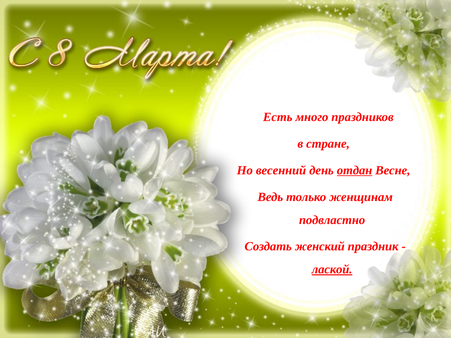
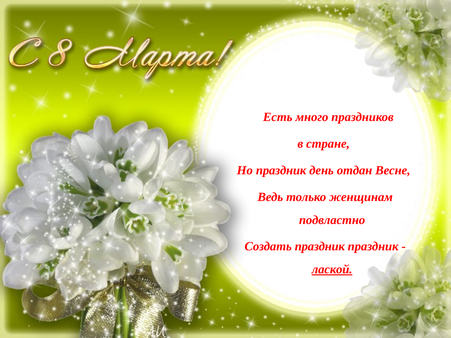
Но весенний: весенний -> праздник
отдан underline: present -> none
Создать женский: женский -> праздник
